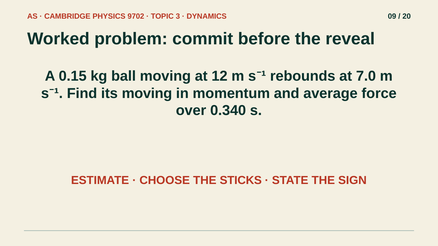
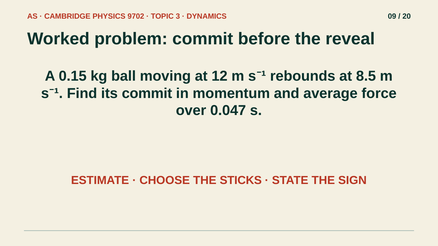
7.0: 7.0 -> 8.5
its moving: moving -> commit
0.340: 0.340 -> 0.047
